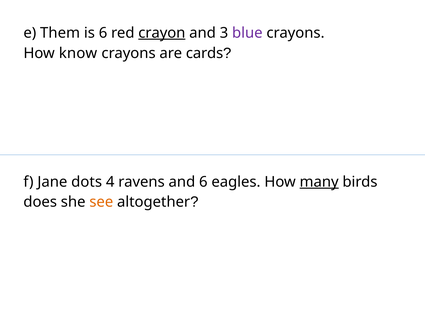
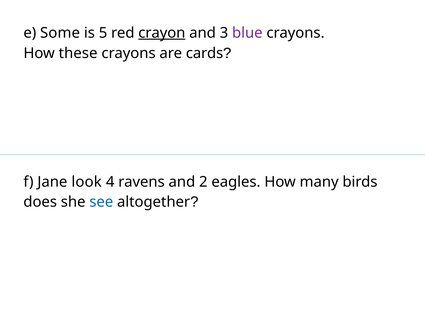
Them: Them -> Some
is 6: 6 -> 5
know: know -> these
dots: dots -> look
and 6: 6 -> 2
many underline: present -> none
see colour: orange -> blue
